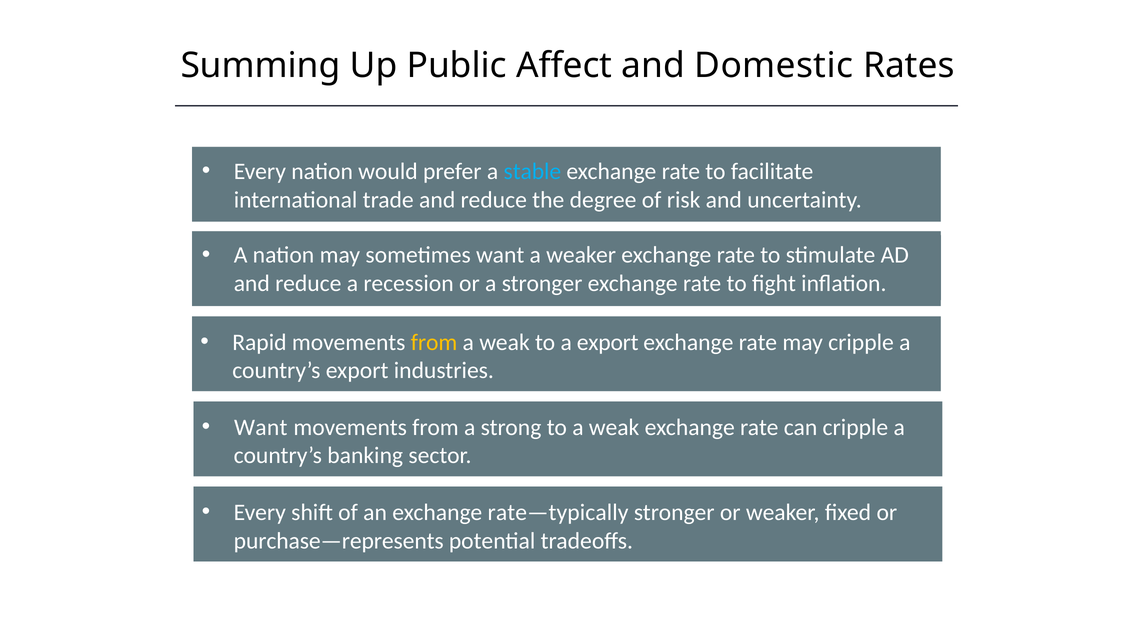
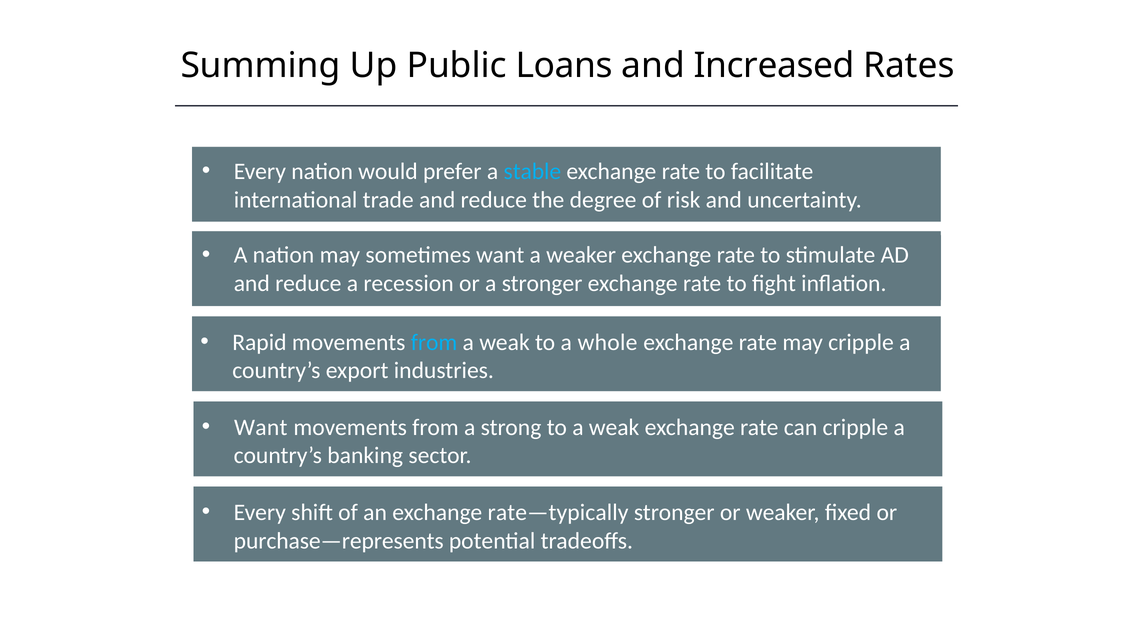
Affect: Affect -> Loans
Domestic: Domestic -> Increased
from at (434, 342) colour: yellow -> light blue
a export: export -> whole
